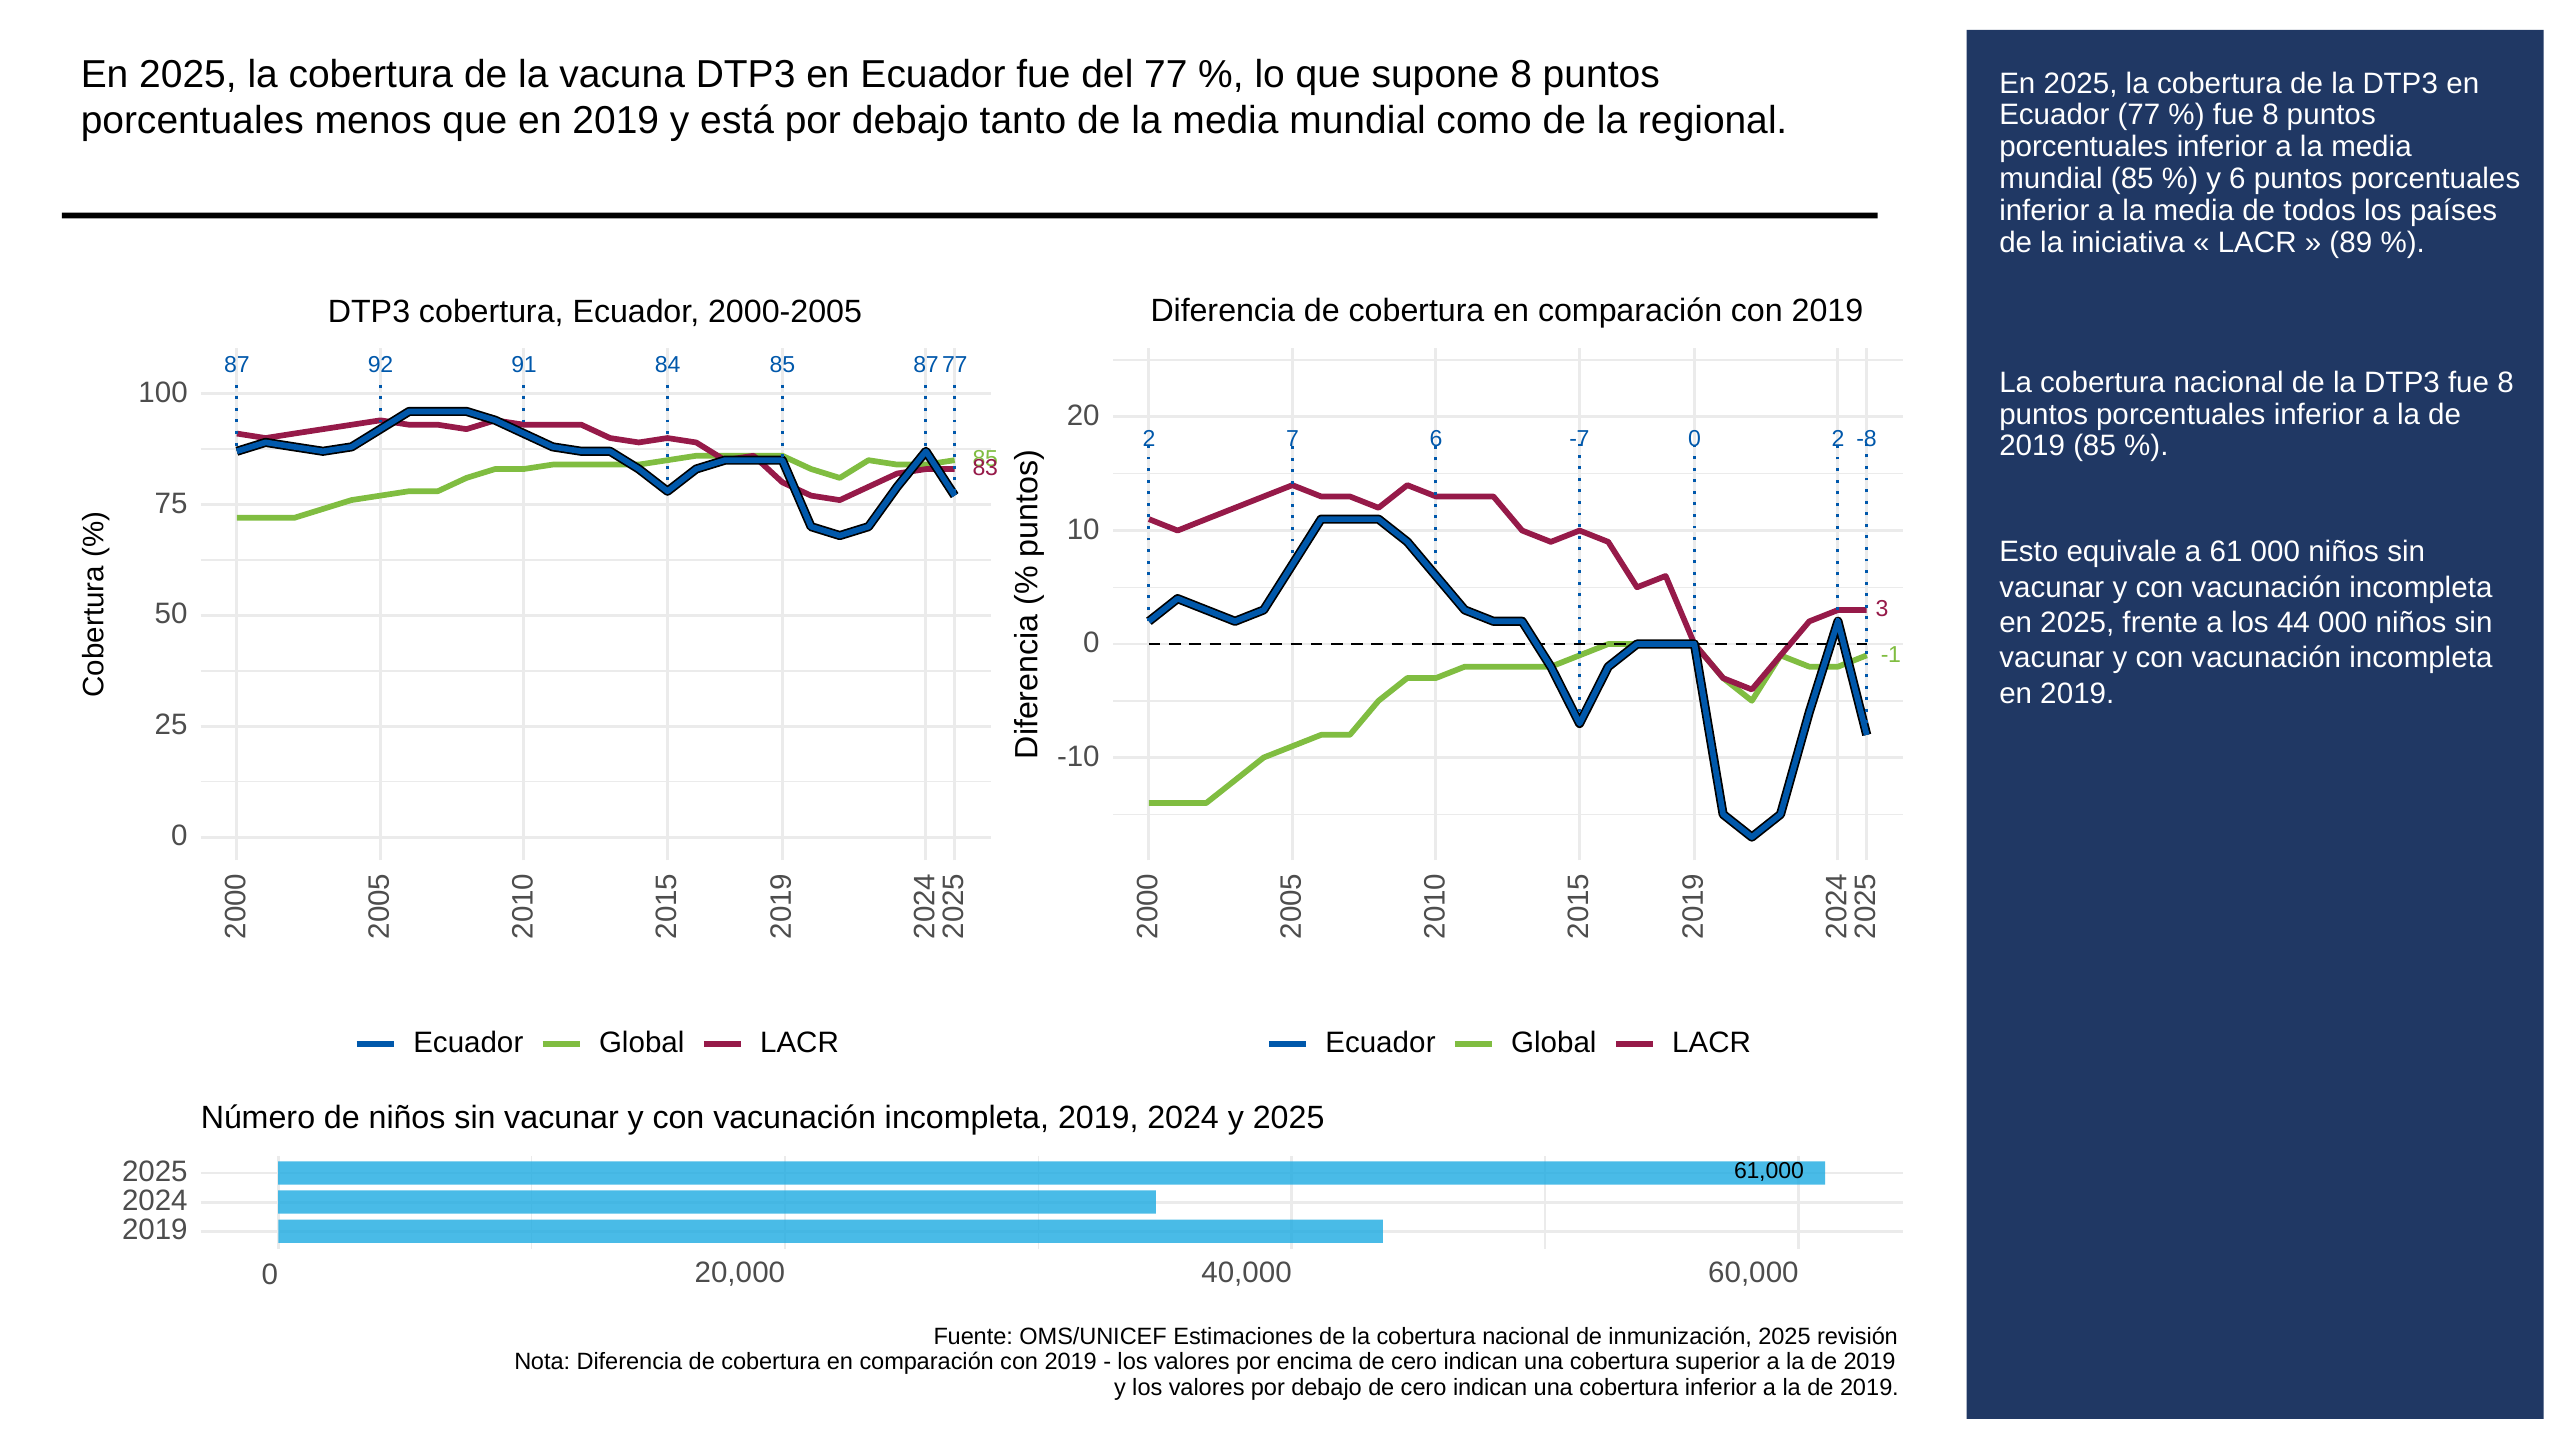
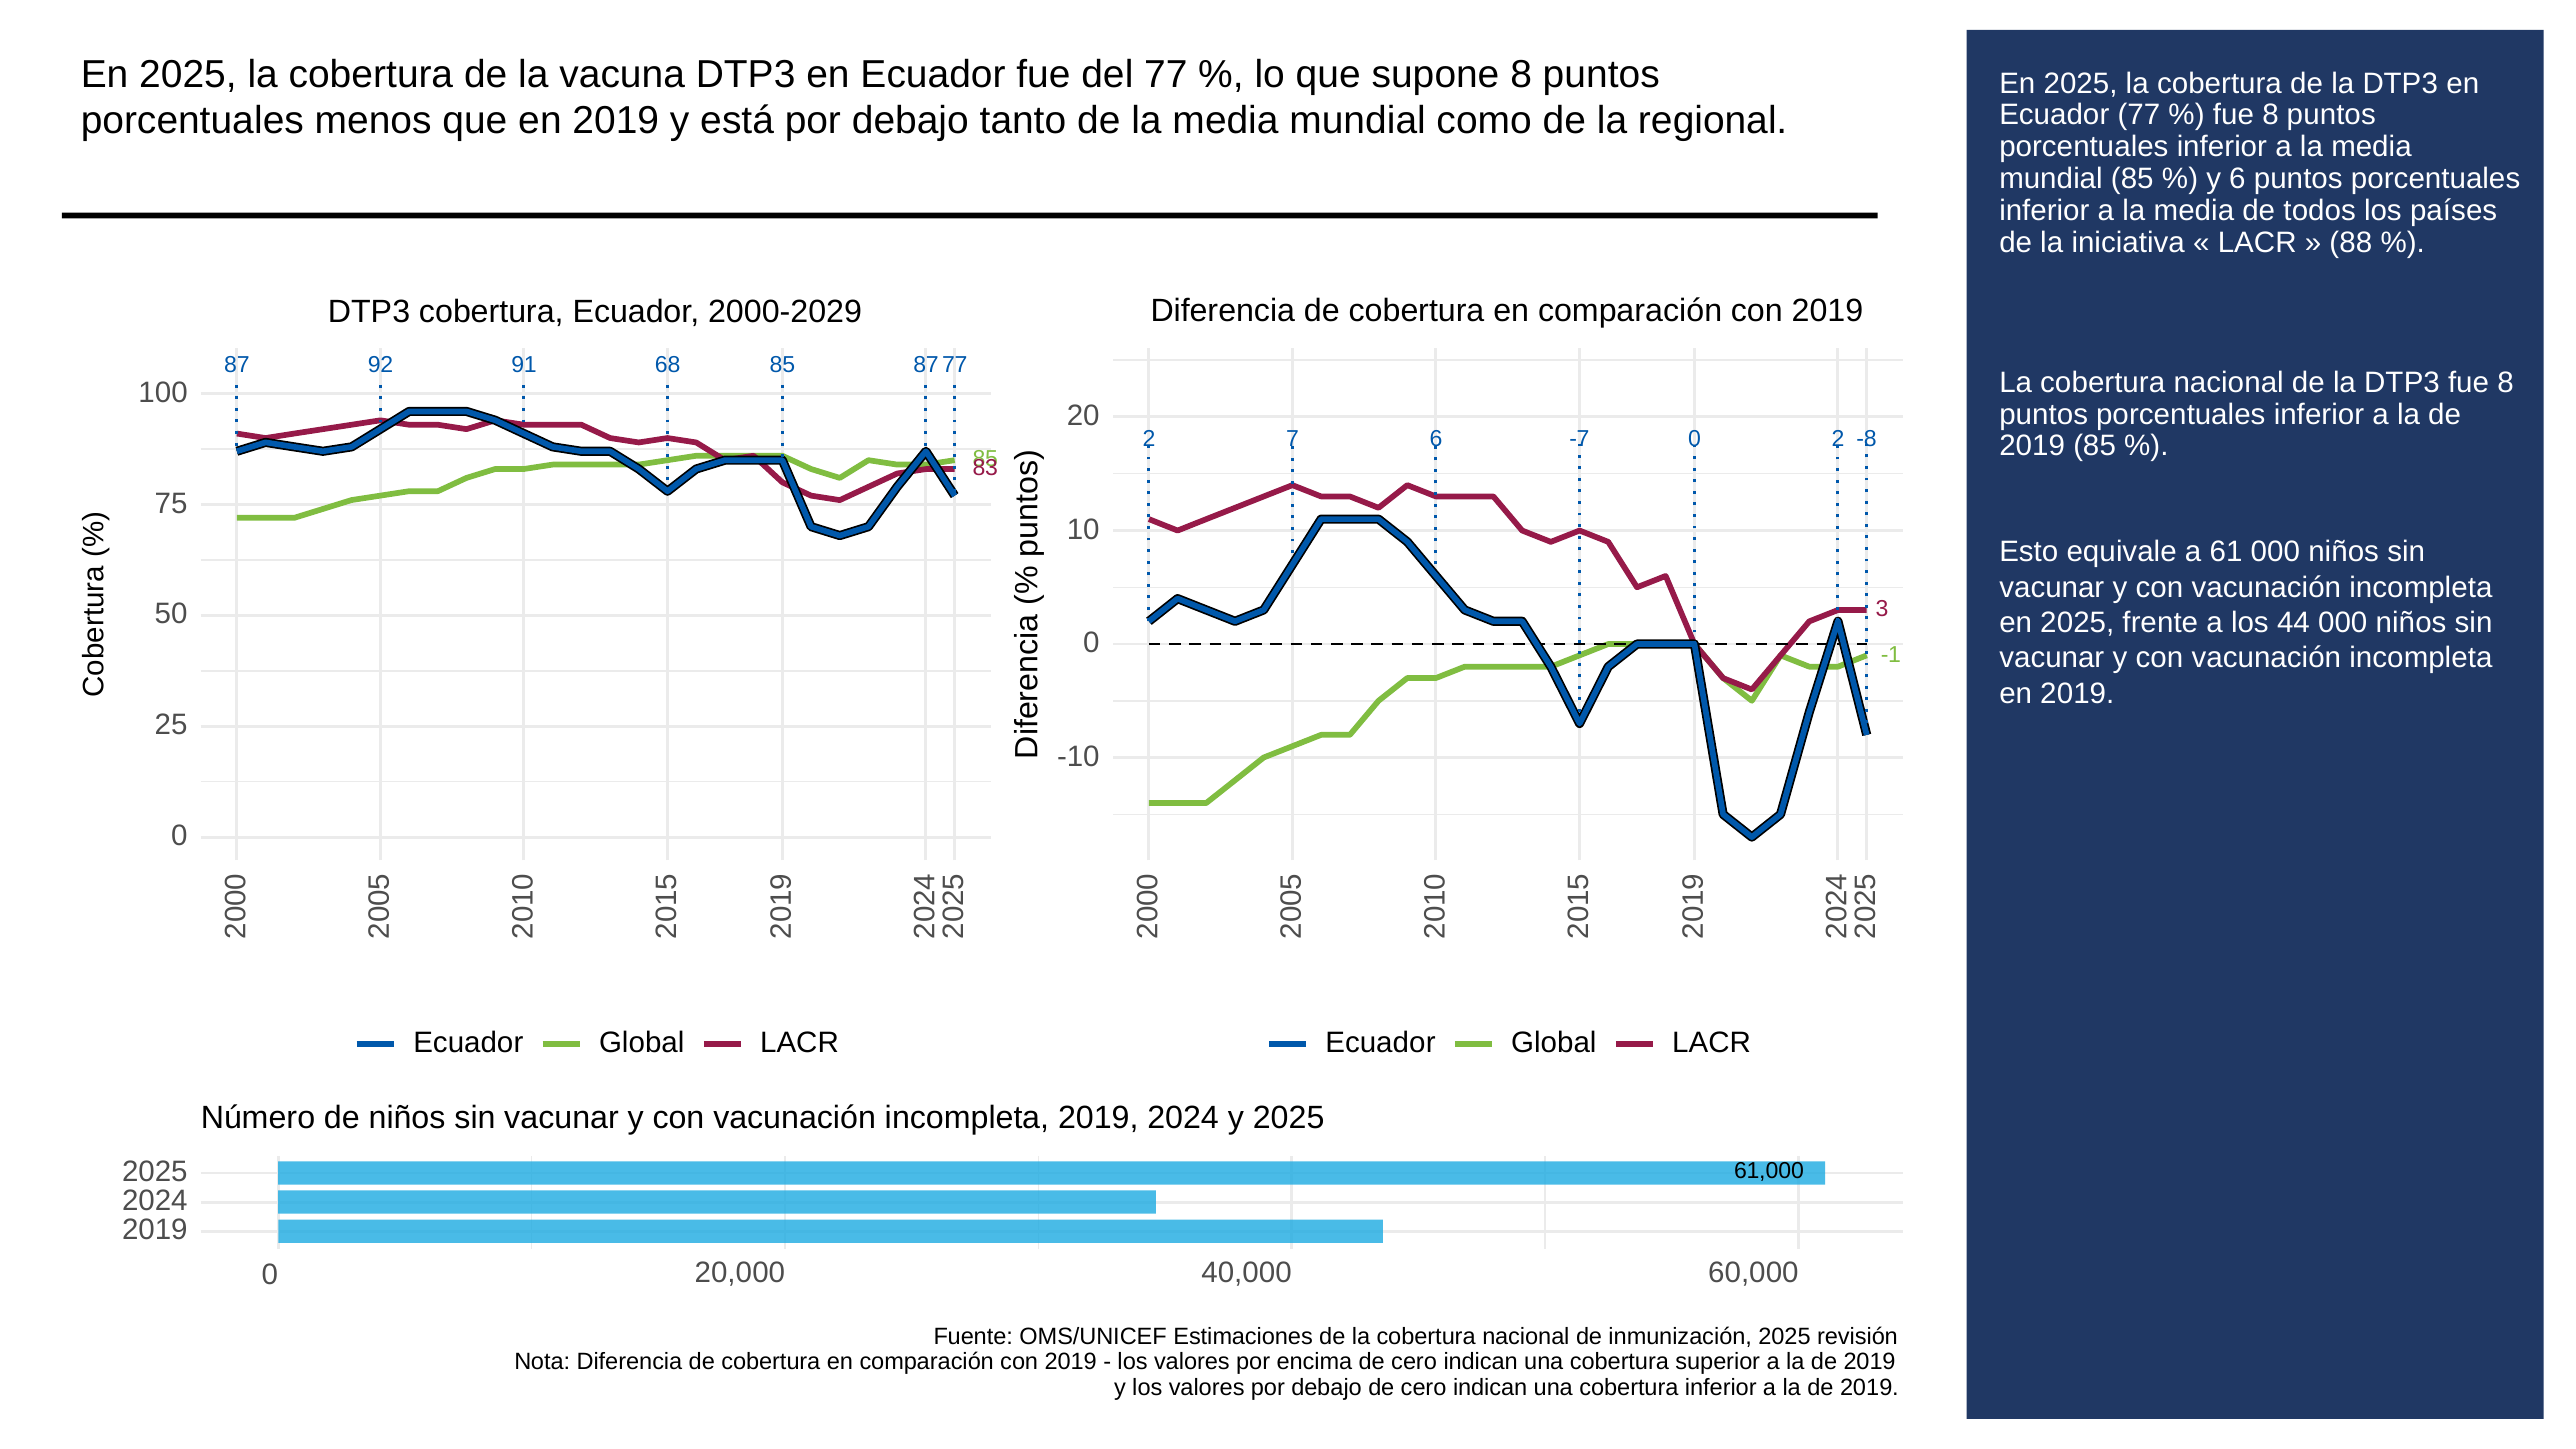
89: 89 -> 88
2000-2005: 2000-2005 -> 2000-2029
84: 84 -> 68
